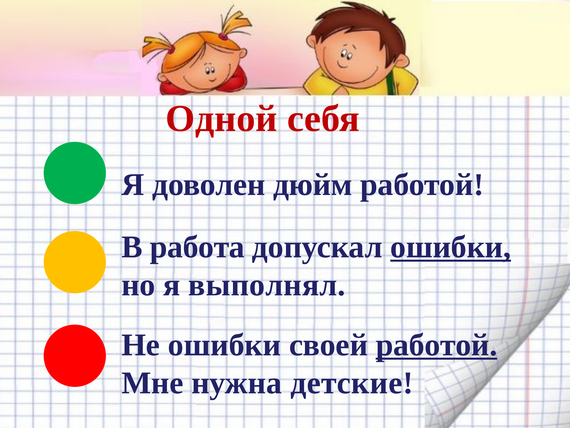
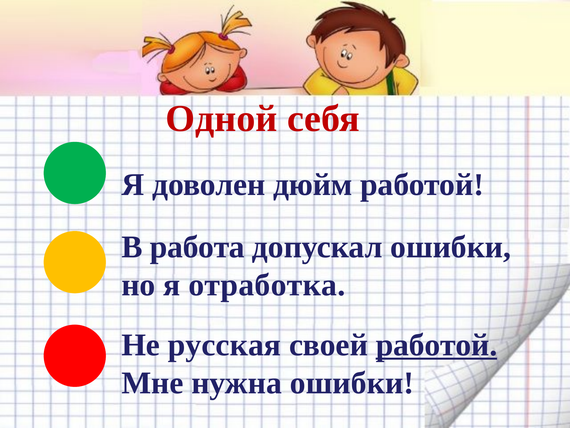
ошибки at (451, 247) underline: present -> none
выполнял: выполнял -> отработка
Не ошибки: ошибки -> русская
нужна детские: детские -> ошибки
